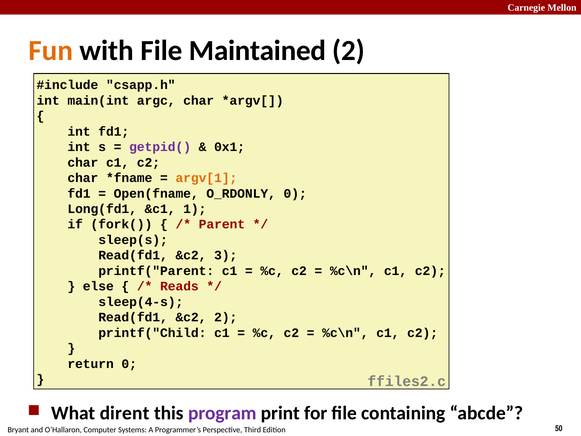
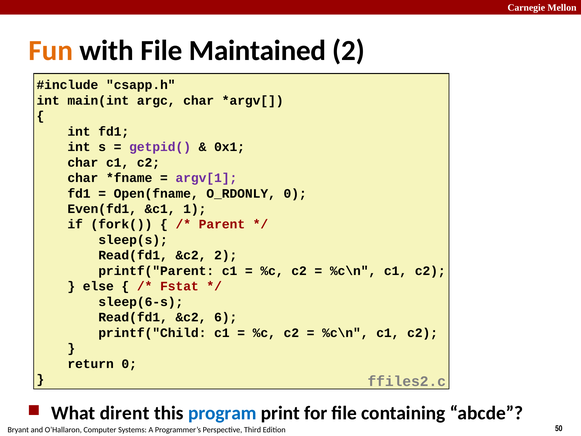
argv[1 colour: orange -> purple
Long(fd1: Long(fd1 -> Even(fd1
&c2 3: 3 -> 2
Reads: Reads -> Fstat
sleep(4-s: sleep(4-s -> sleep(6-s
&c2 2: 2 -> 6
program colour: purple -> blue
